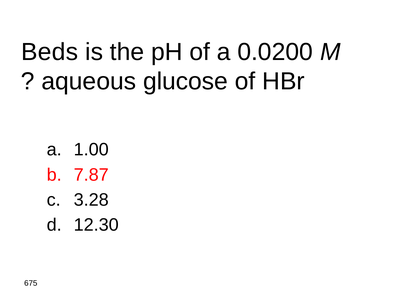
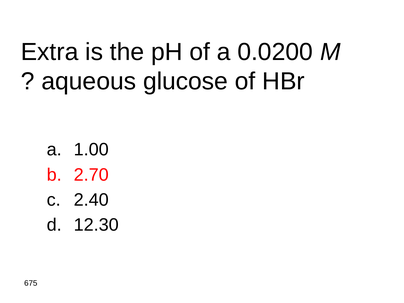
Beds: Beds -> Extra
7.87: 7.87 -> 2.70
3.28: 3.28 -> 2.40
